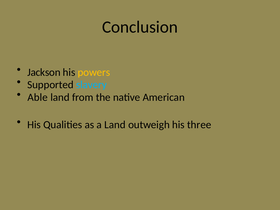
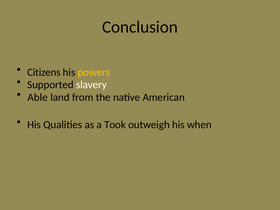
Jackson: Jackson -> Citizens
slavery colour: light blue -> white
a Land: Land -> Took
three: three -> when
